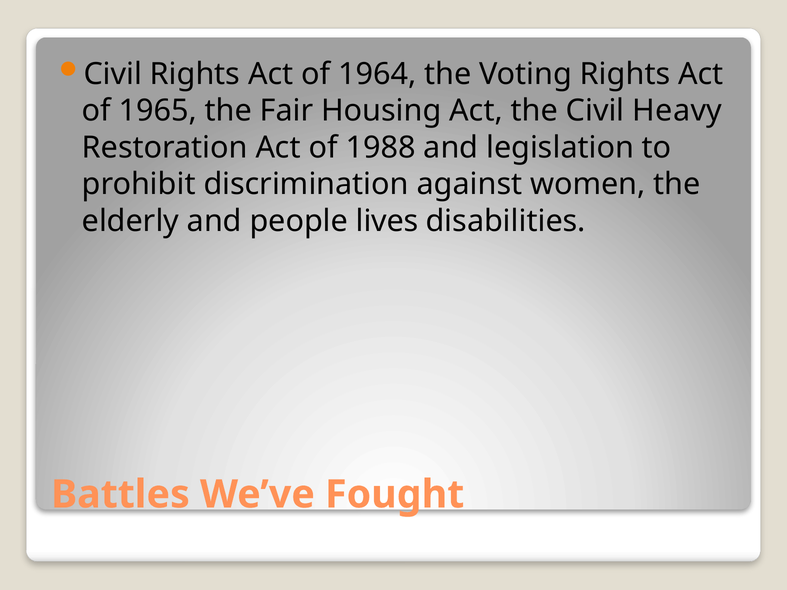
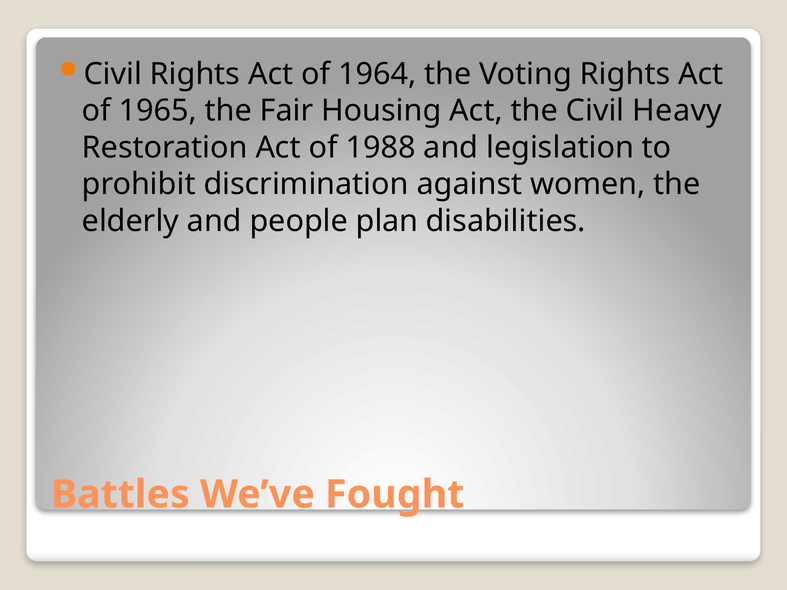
lives: lives -> plan
